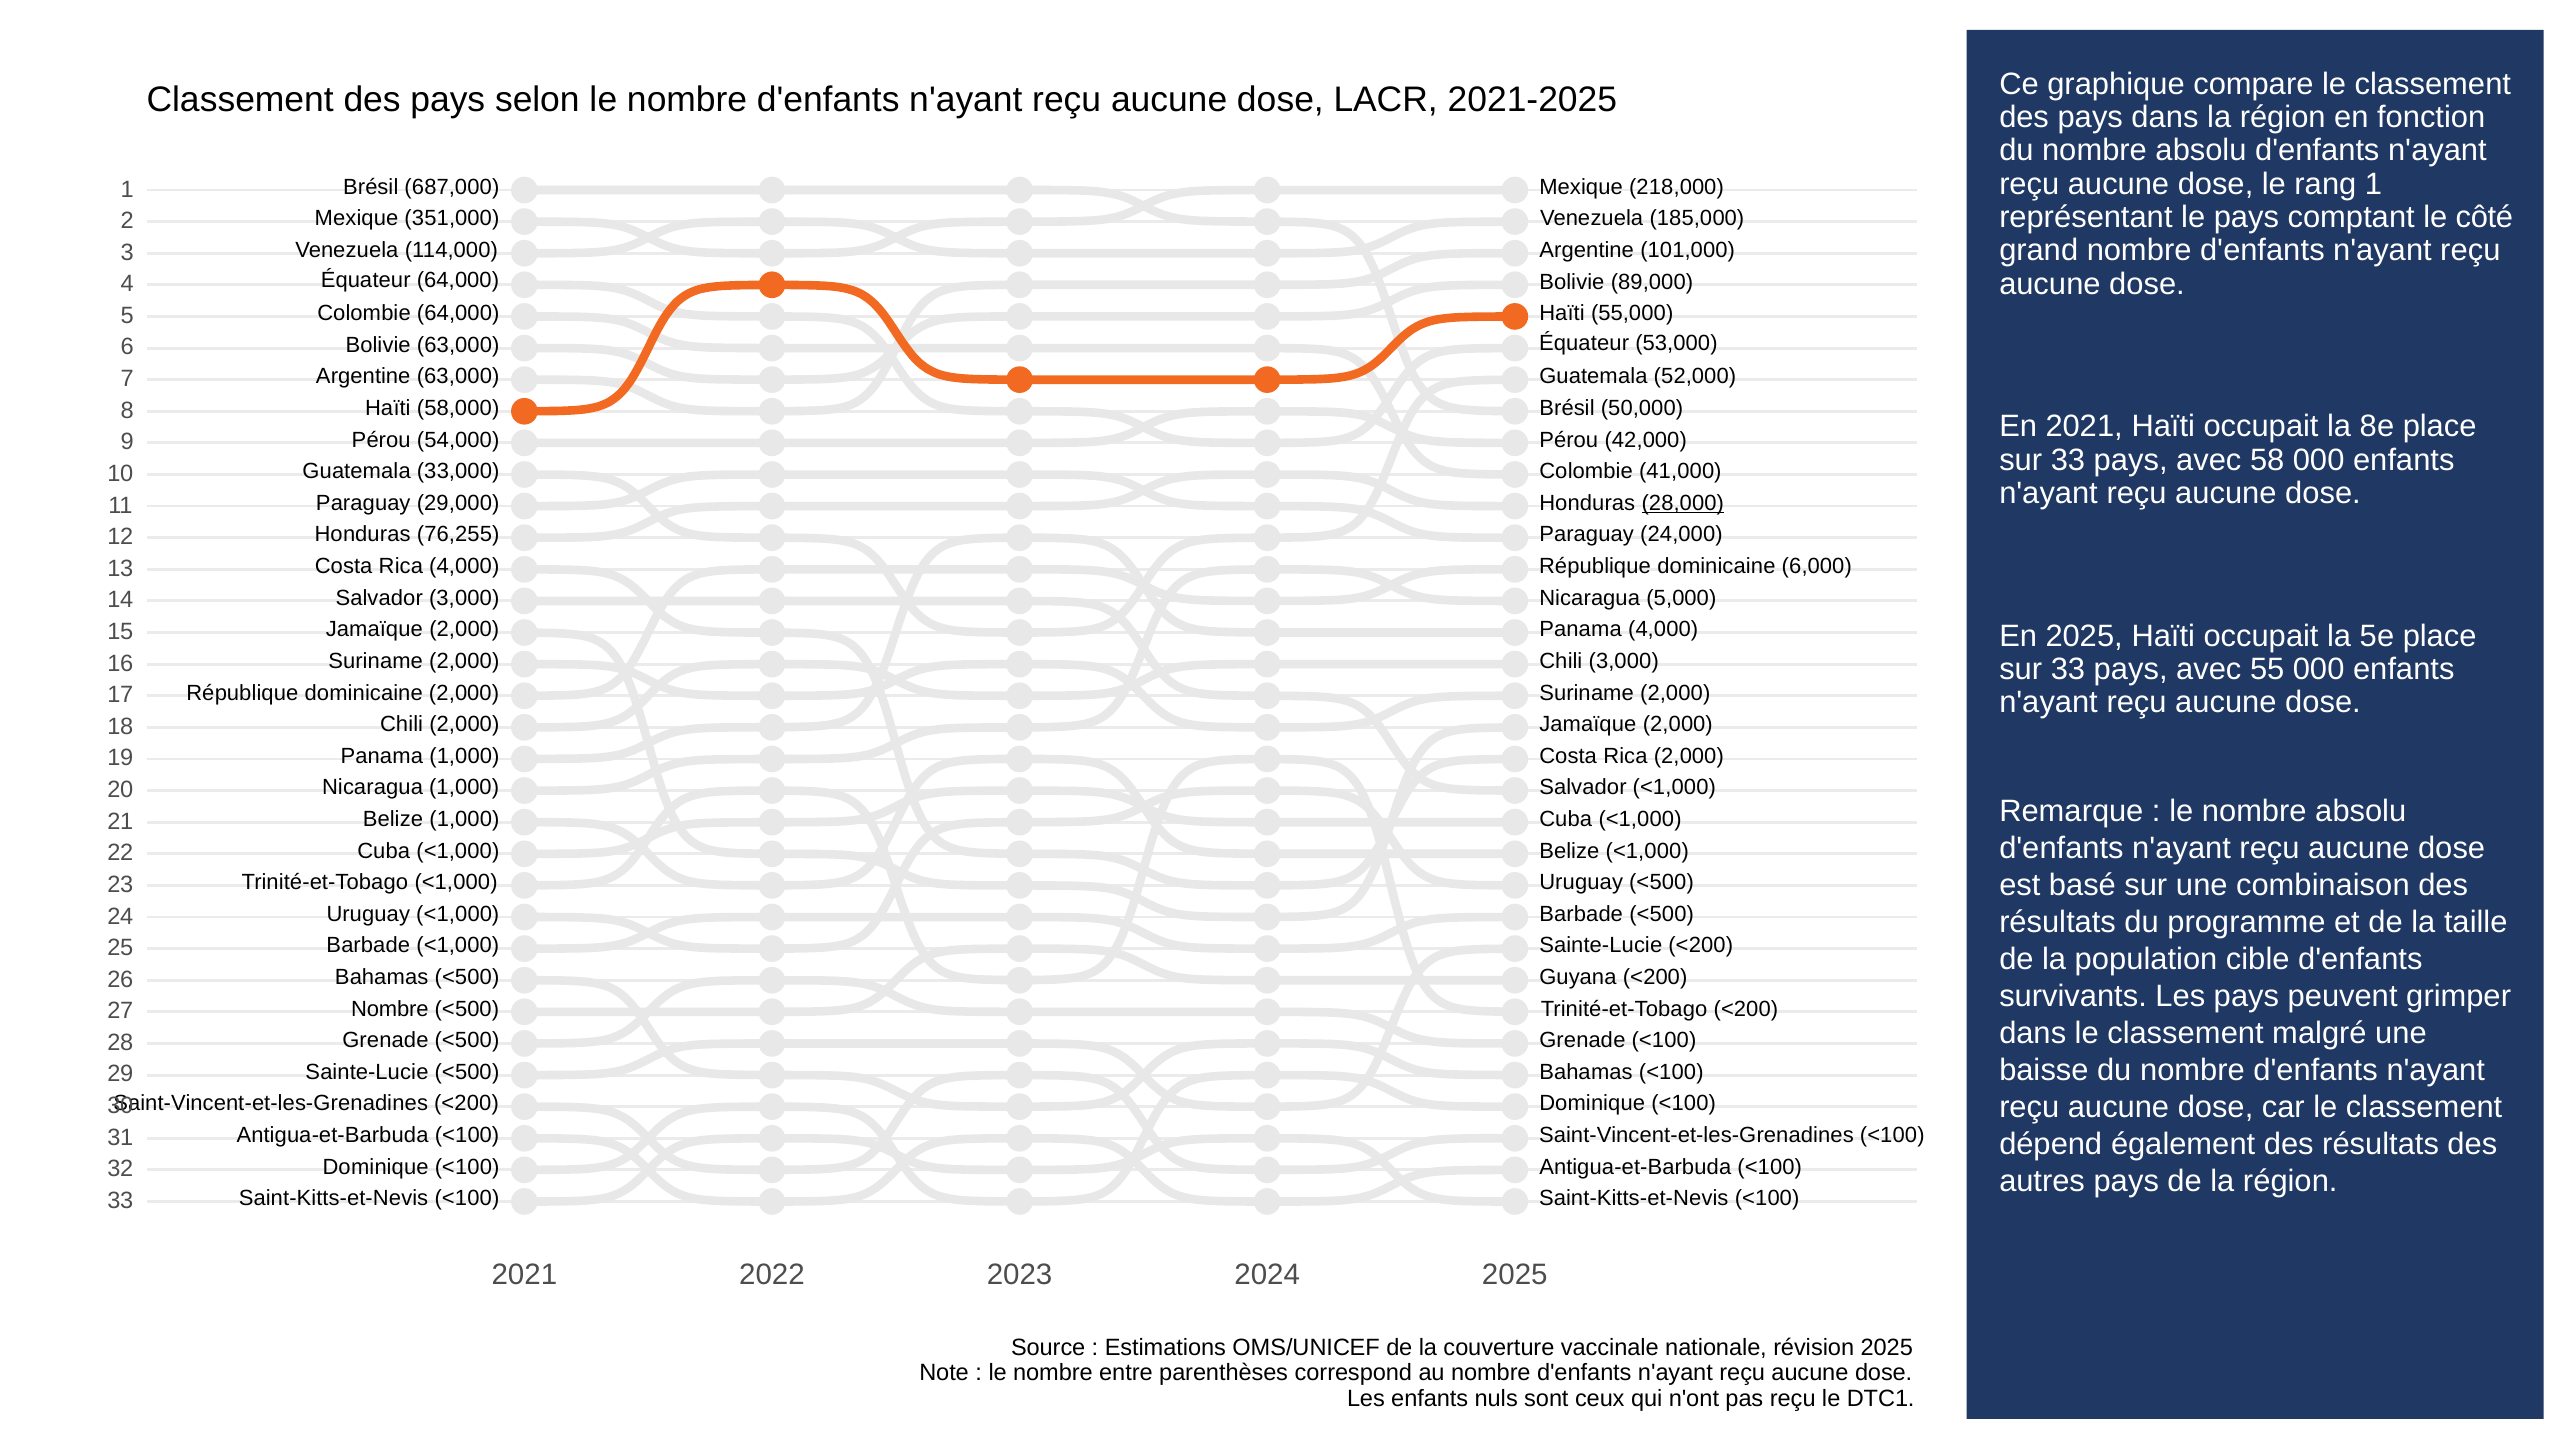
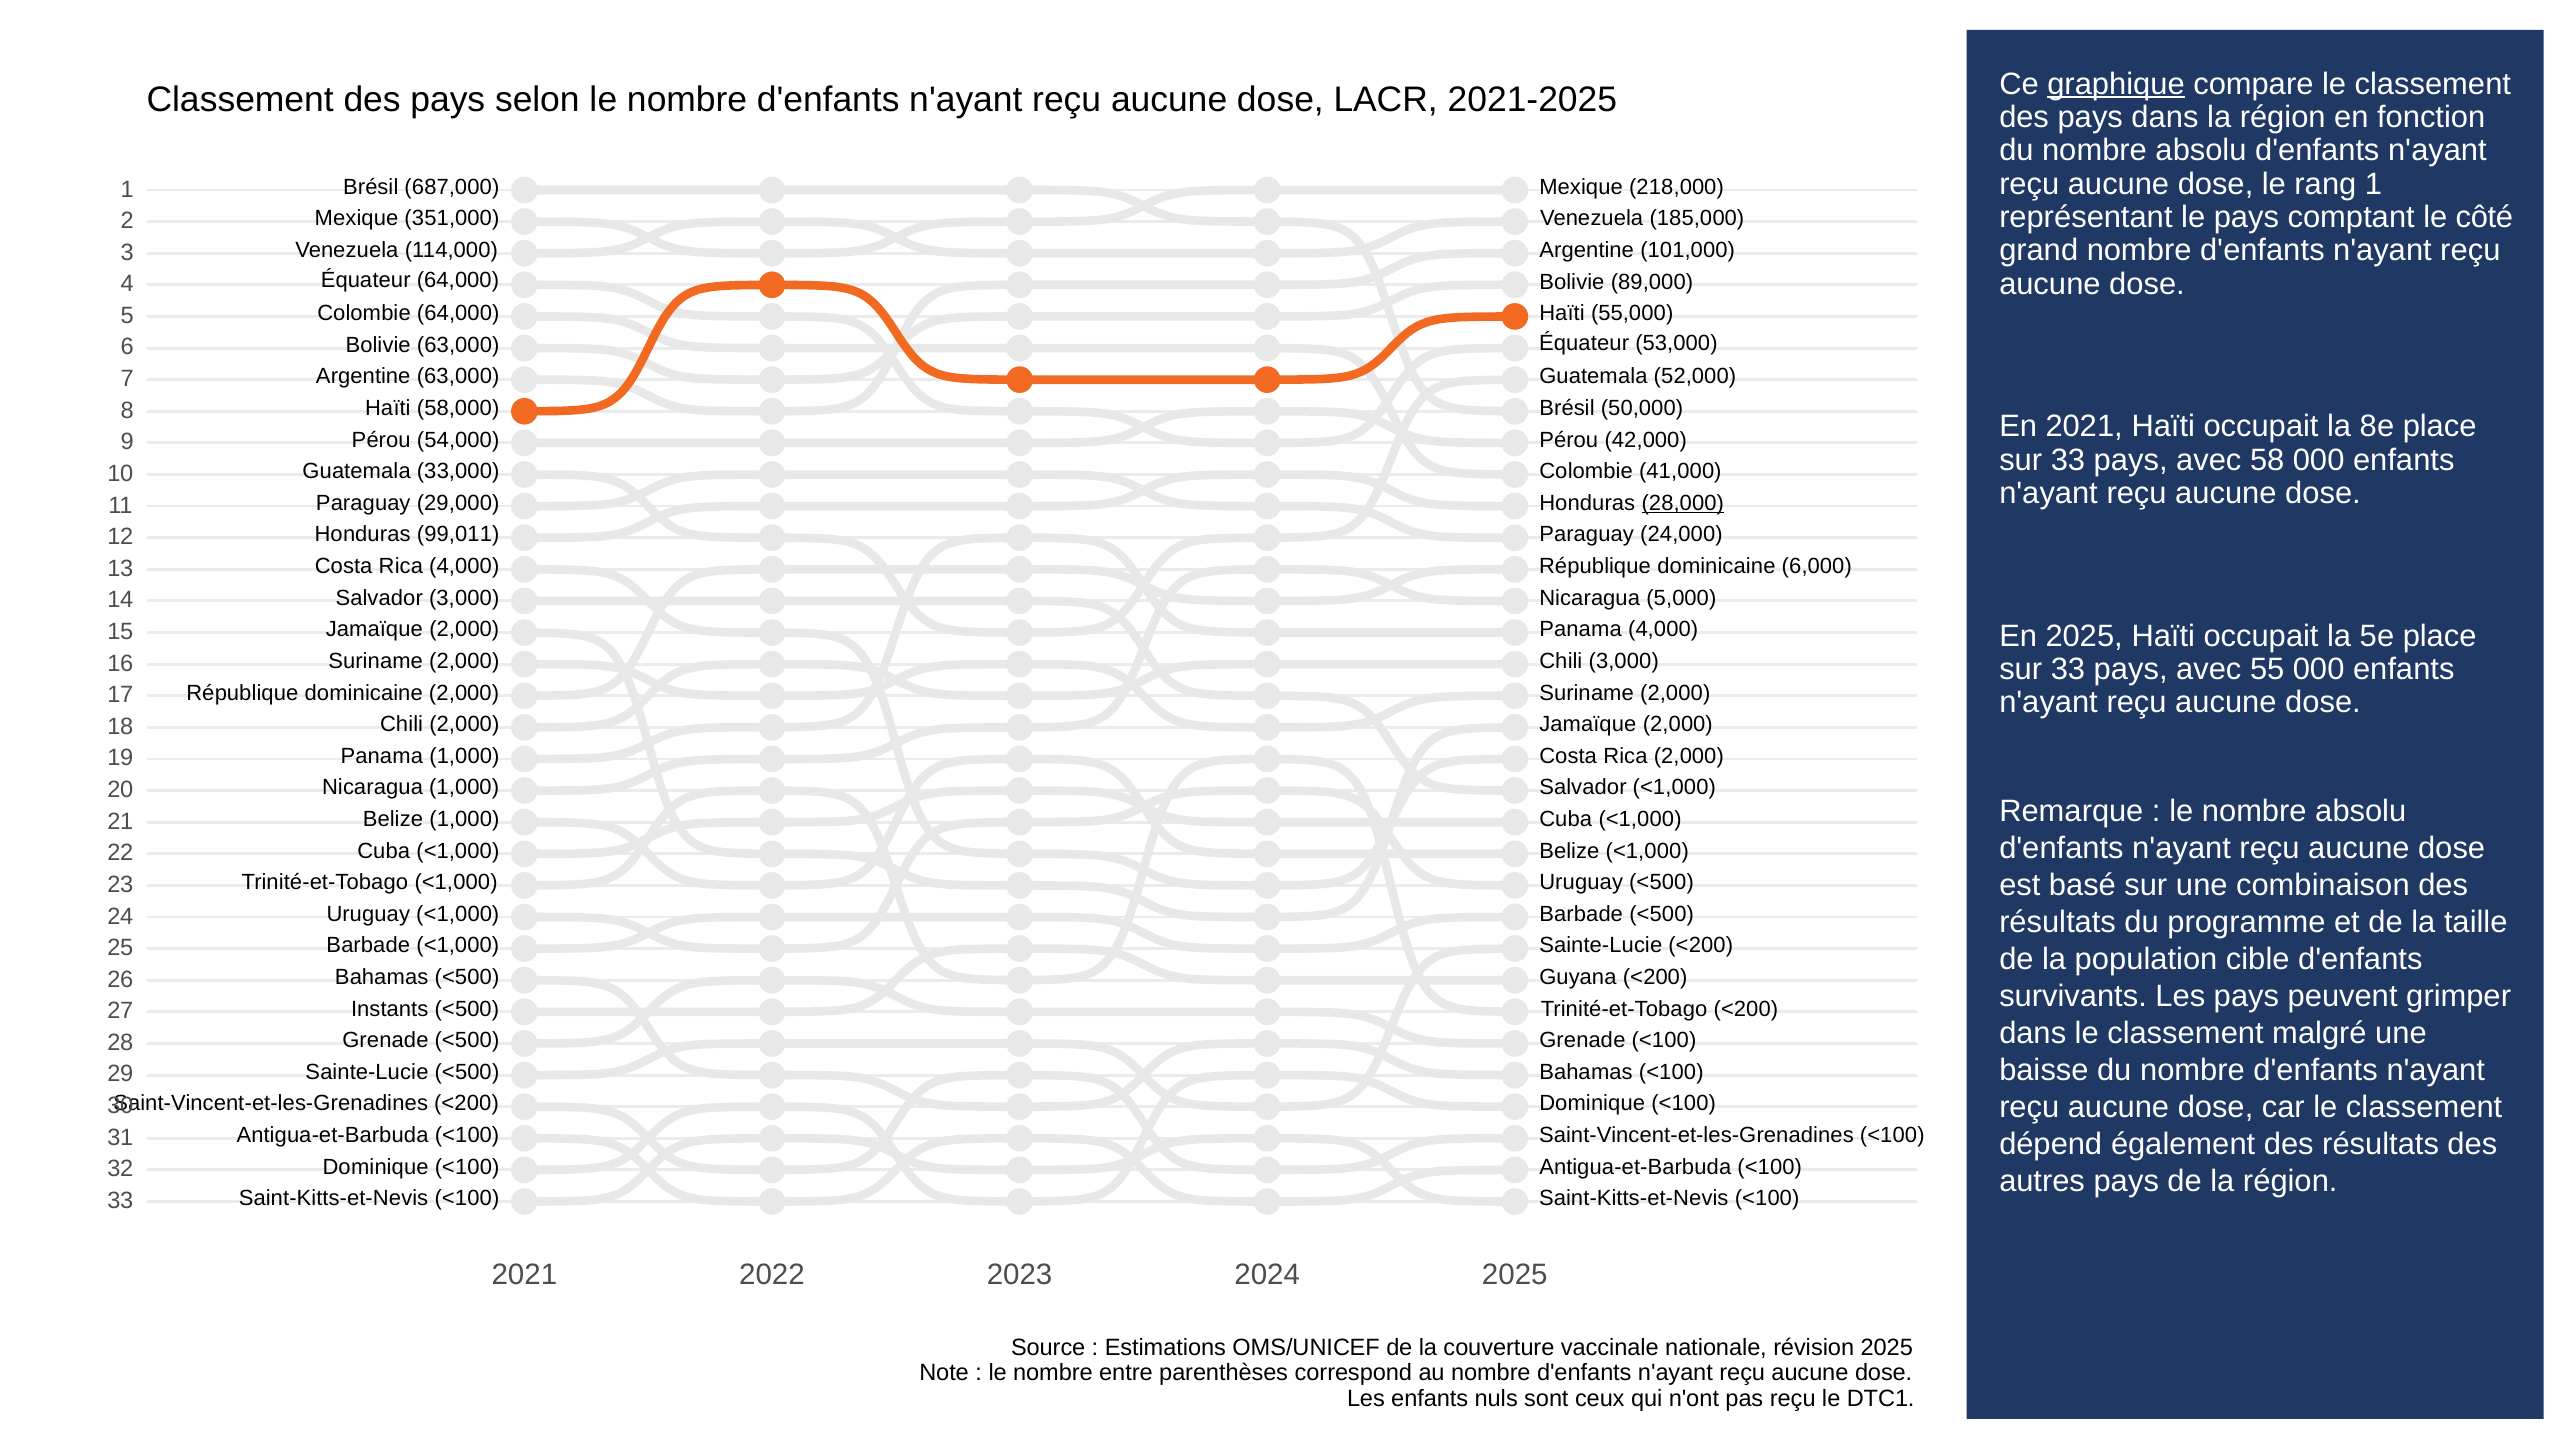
graphique underline: none -> present
76,255: 76,255 -> 99,011
Nombre at (390, 1009): Nombre -> Instants
